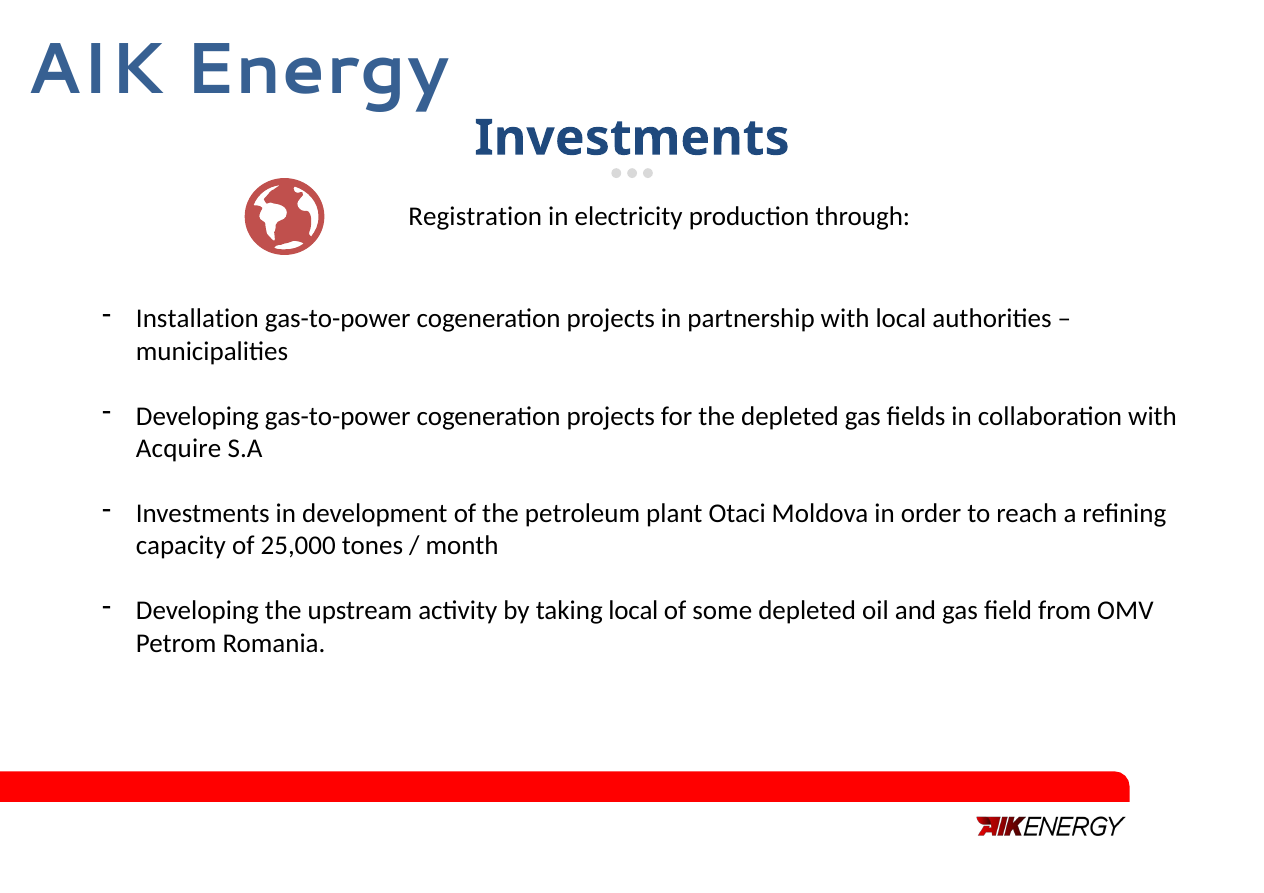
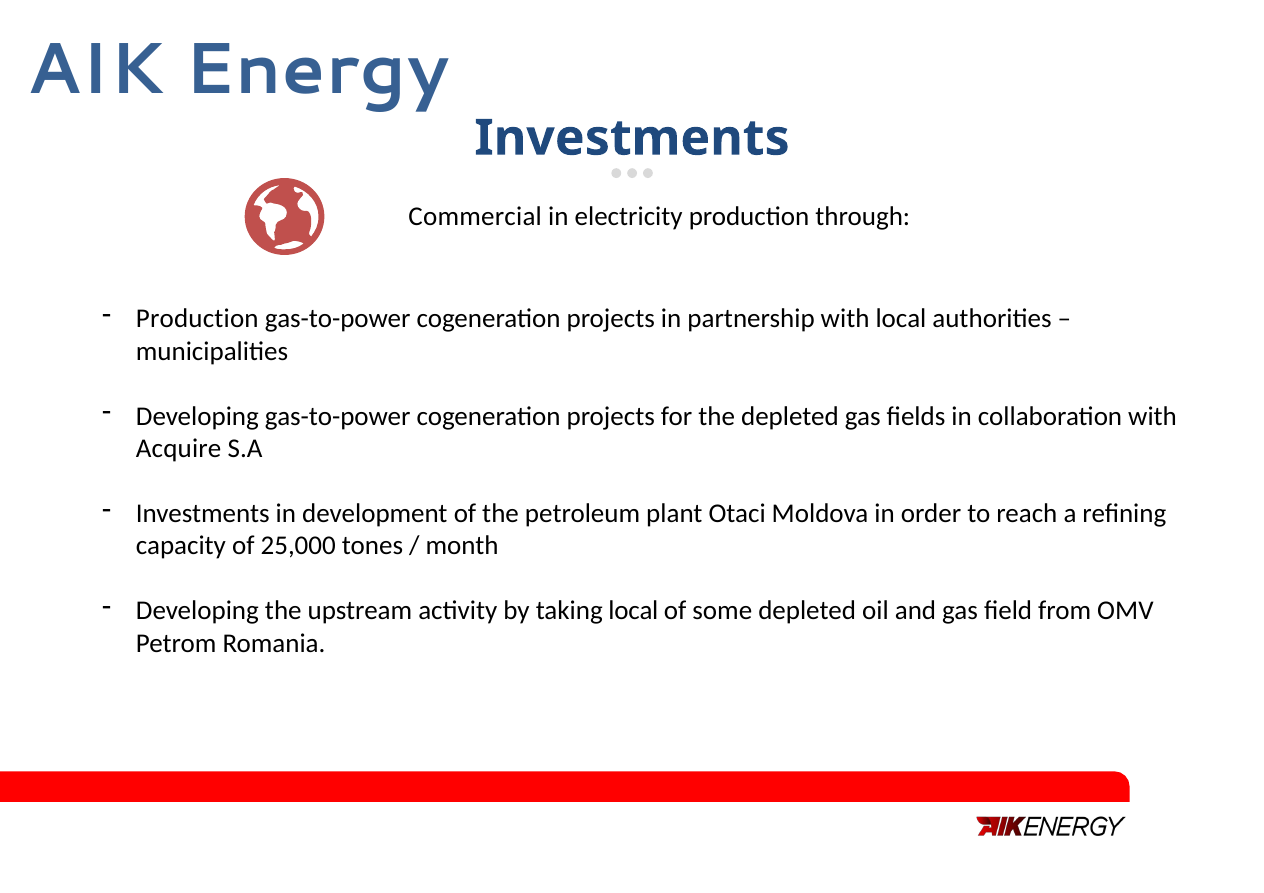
Registration: Registration -> Commercial
Installation at (197, 319): Installation -> Production
